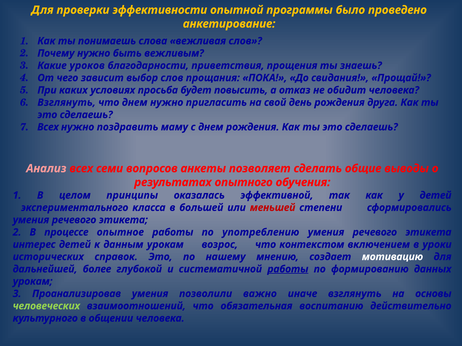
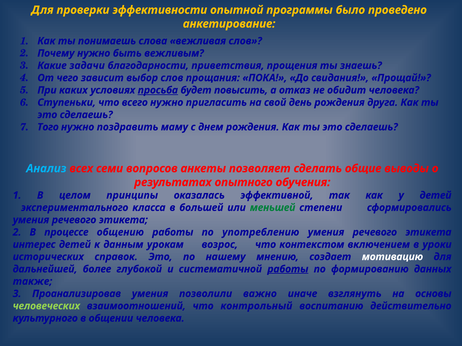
уроков: уроков -> задачи
просьба underline: none -> present
Взглянуть at (67, 103): Взглянуть -> Ступеньки
что днем: днем -> всего
Всех at (48, 127): Всех -> Того
Анализ colour: pink -> light blue
меньшей colour: red -> green
опытное: опытное -> общению
урокам at (33, 282): урокам -> также
обязательная: обязательная -> контрольный
